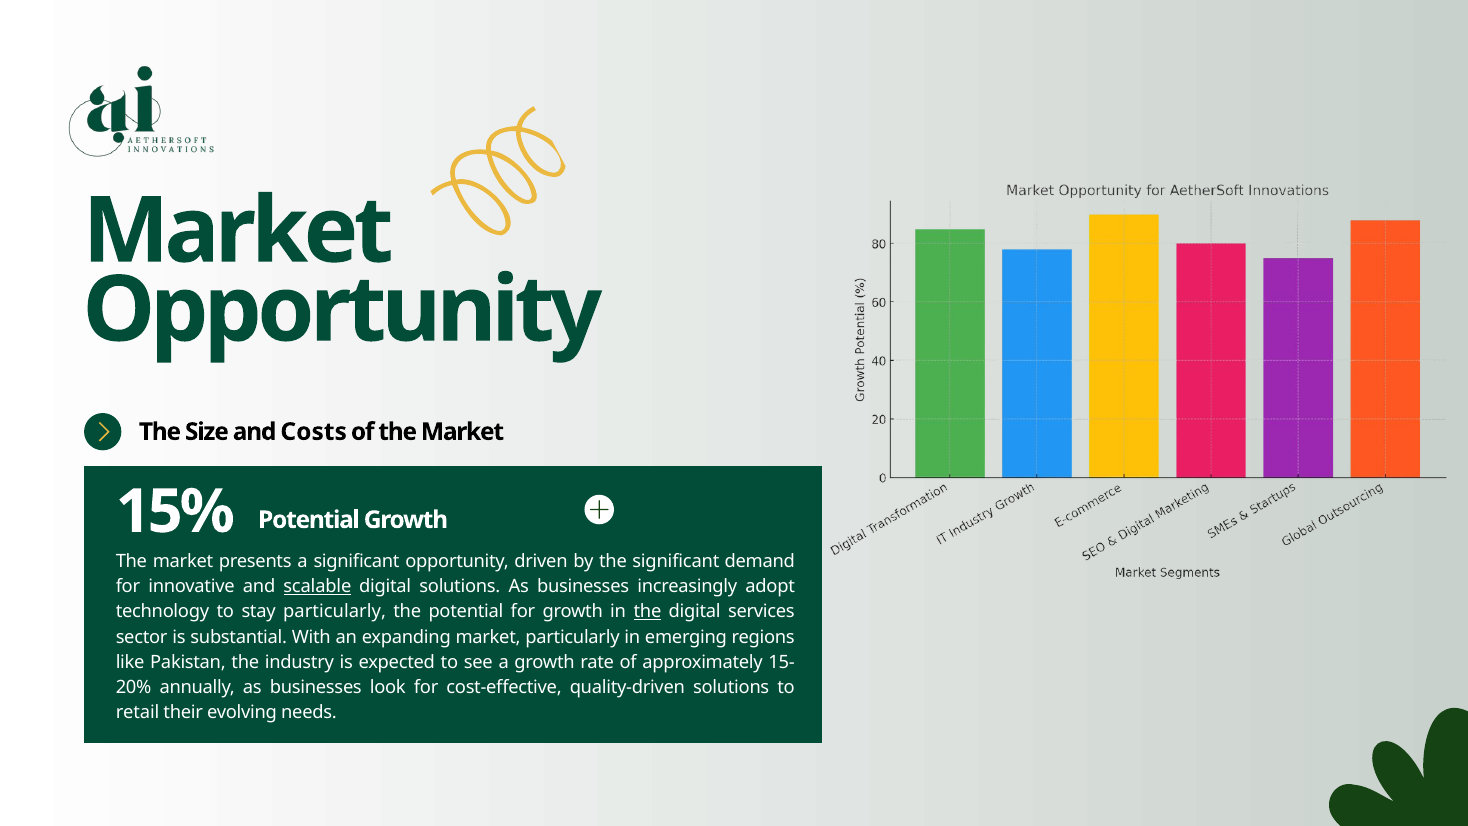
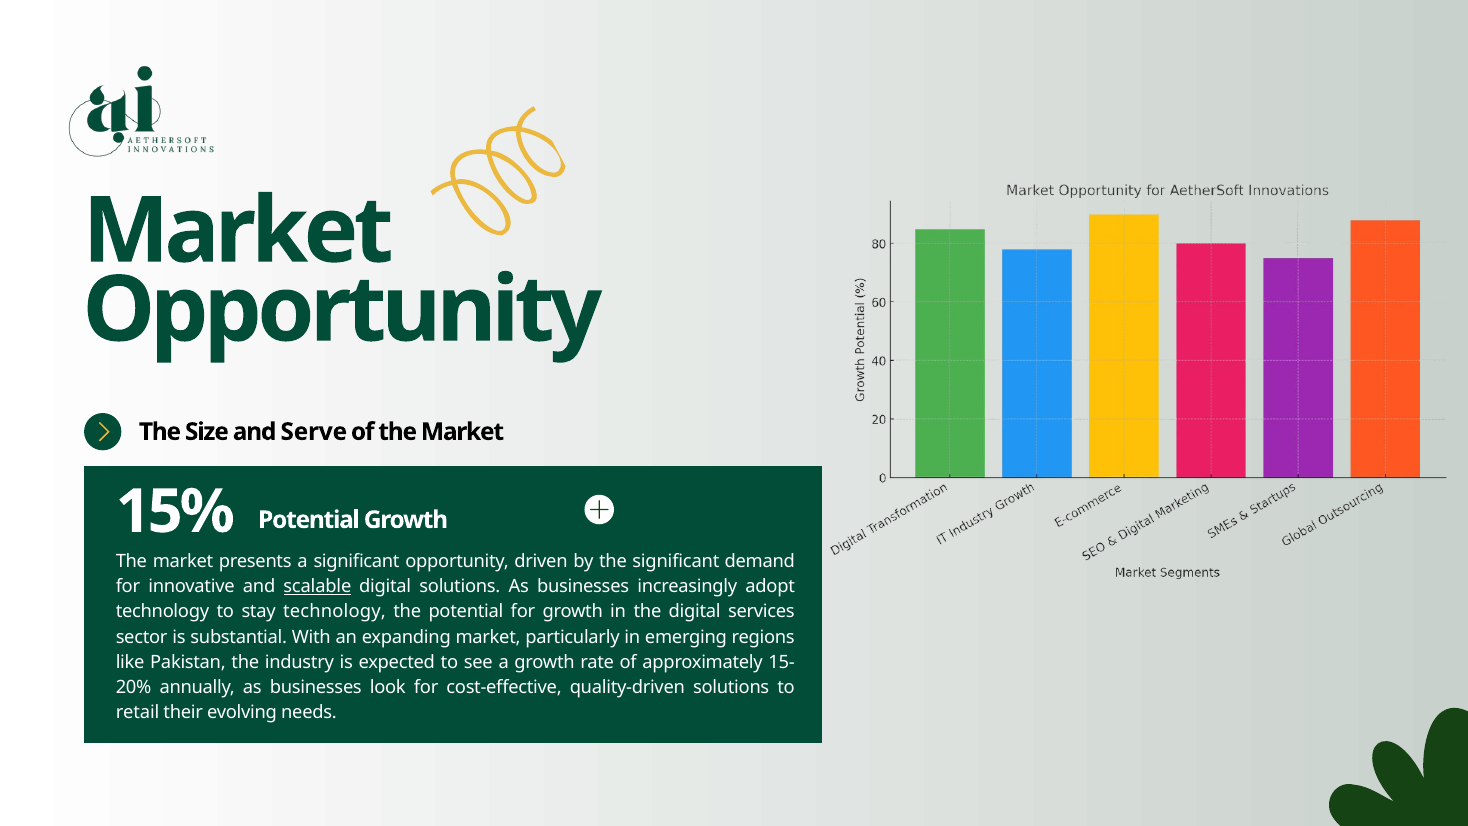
Costs: Costs -> Serve
stay particularly: particularly -> technology
the at (647, 612) underline: present -> none
